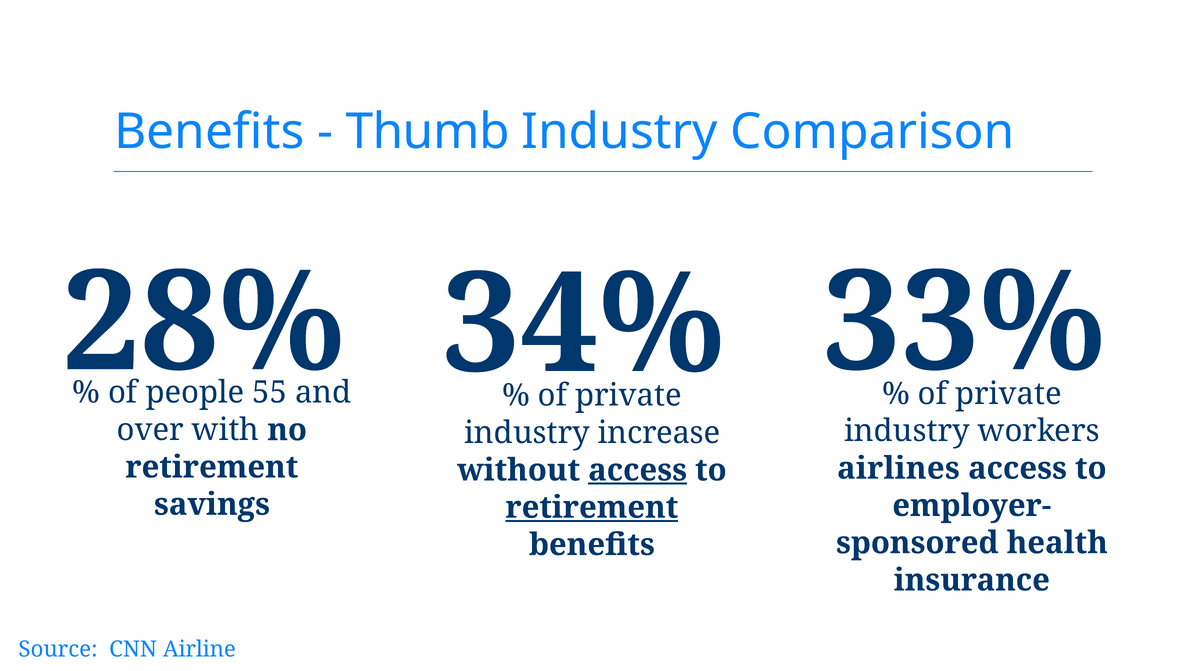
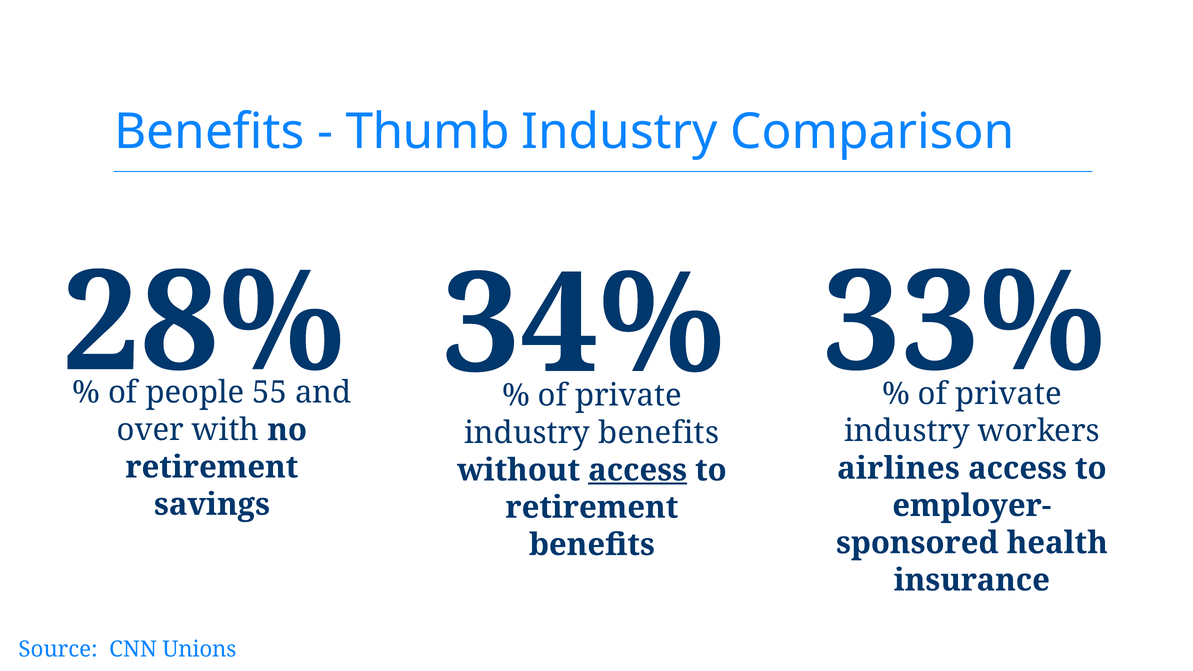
industry increase: increase -> benefits
retirement at (592, 508) underline: present -> none
Airline: Airline -> Unions
